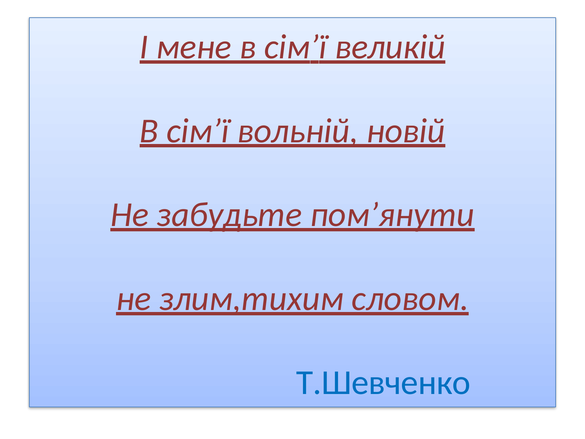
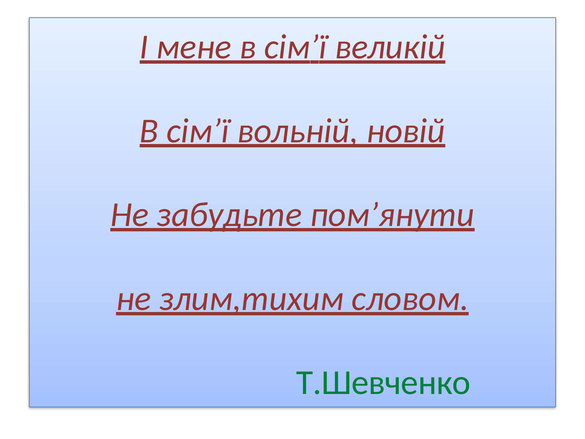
Т.Шевченко colour: blue -> green
